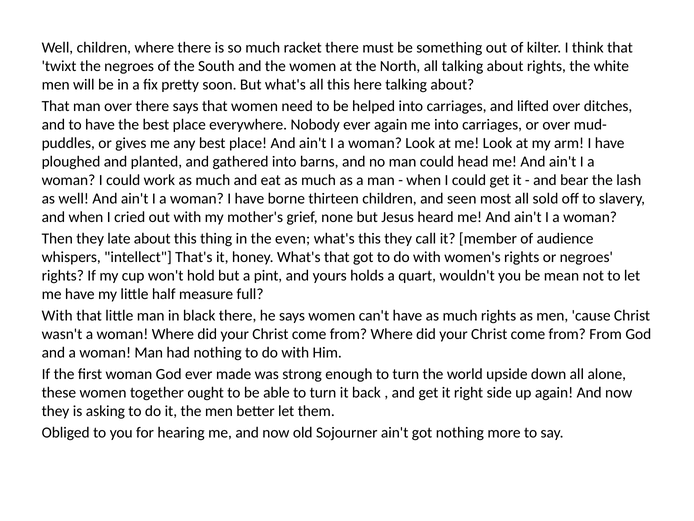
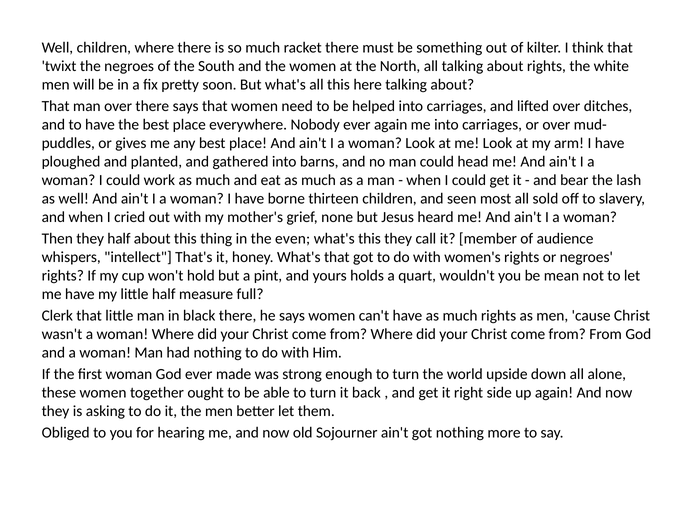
they late: late -> half
With at (57, 315): With -> Clerk
